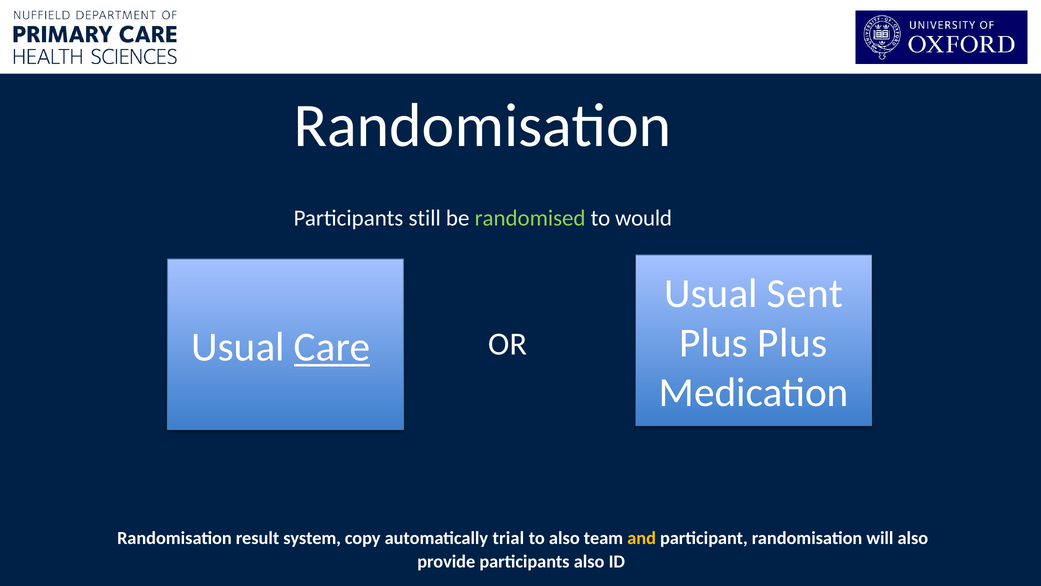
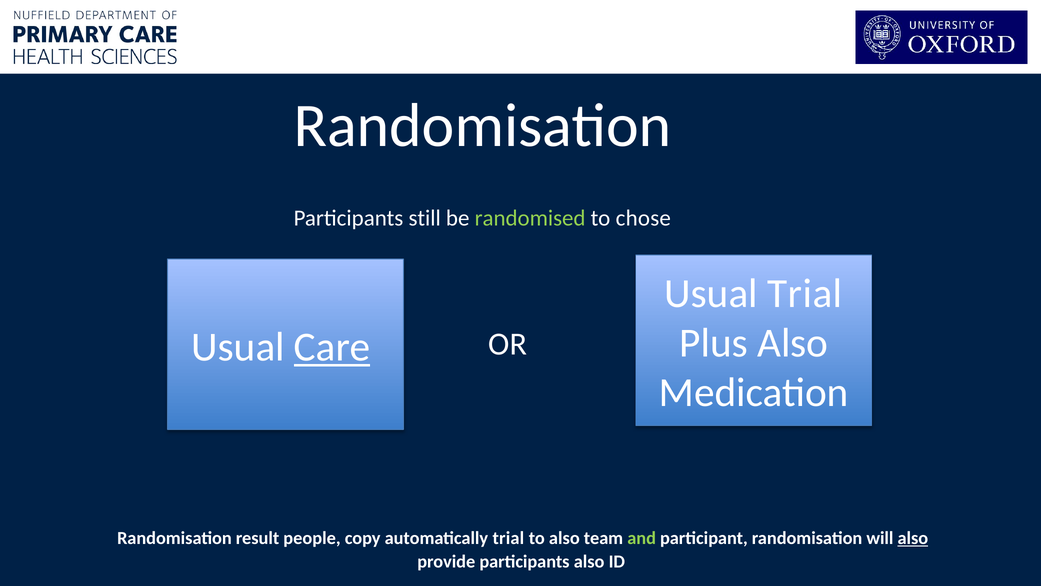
would: would -> chose
Usual Sent: Sent -> Trial
Plus Plus: Plus -> Also
system: system -> people
and colour: yellow -> light green
also at (913, 538) underline: none -> present
